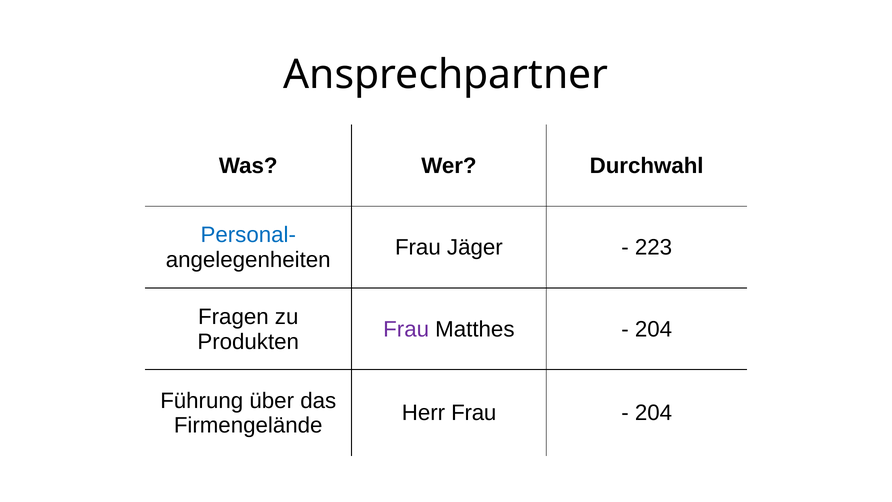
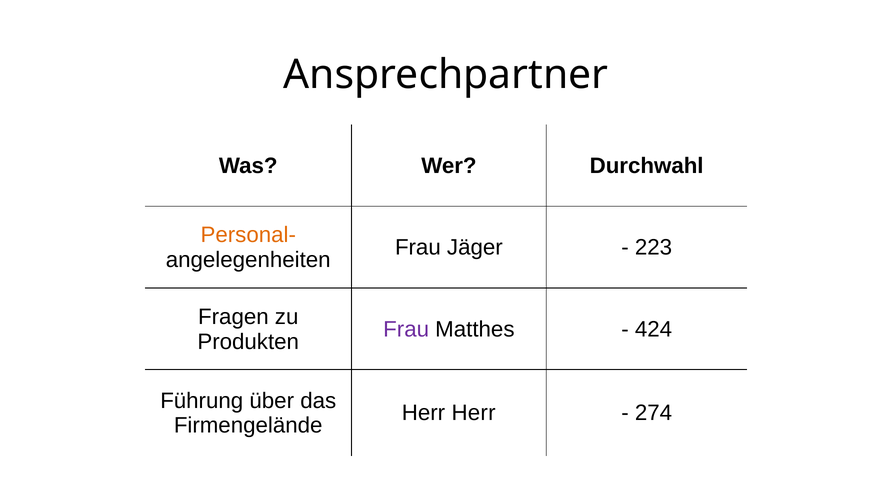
Personal- colour: blue -> orange
204 at (653, 329): 204 -> 424
Herr Frau: Frau -> Herr
204 at (653, 413): 204 -> 274
